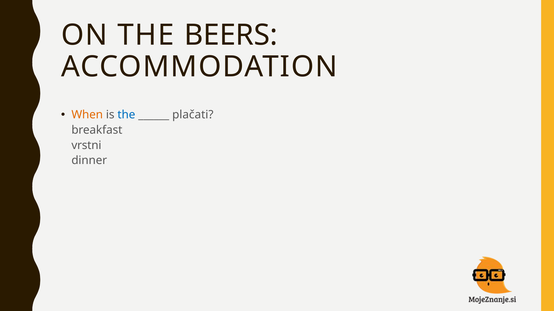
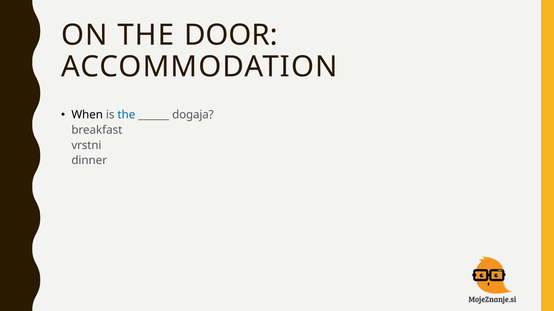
BEERS: BEERS -> DOOR
When colour: orange -> black
plačati: plačati -> dogaja
